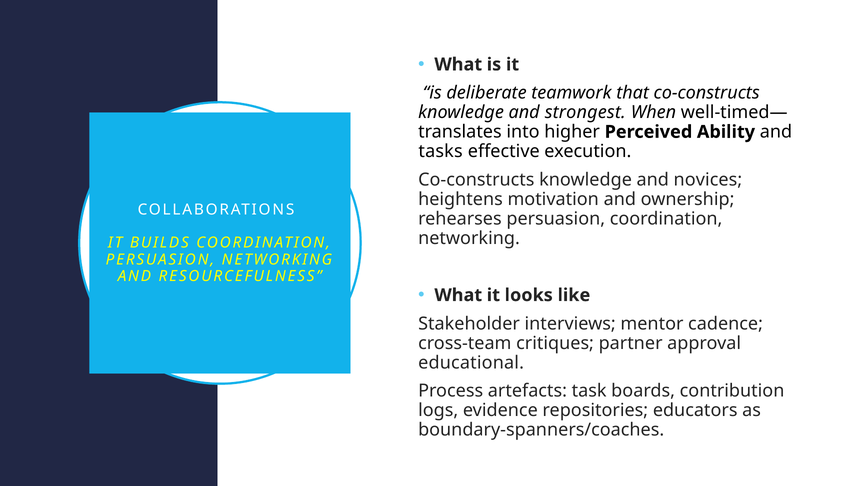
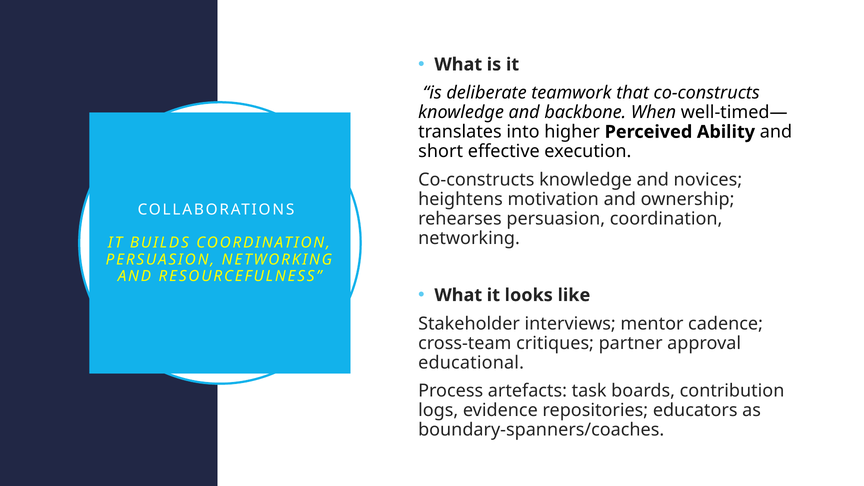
strongest: strongest -> backbone
tasks: tasks -> short
